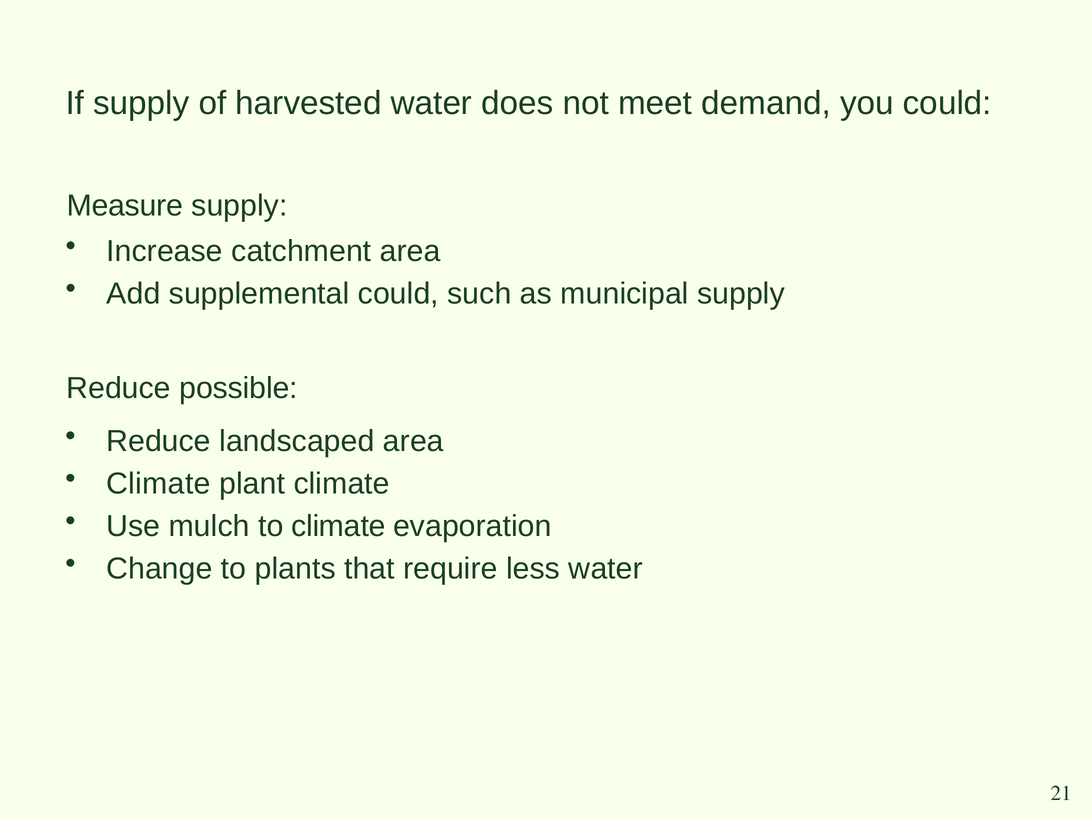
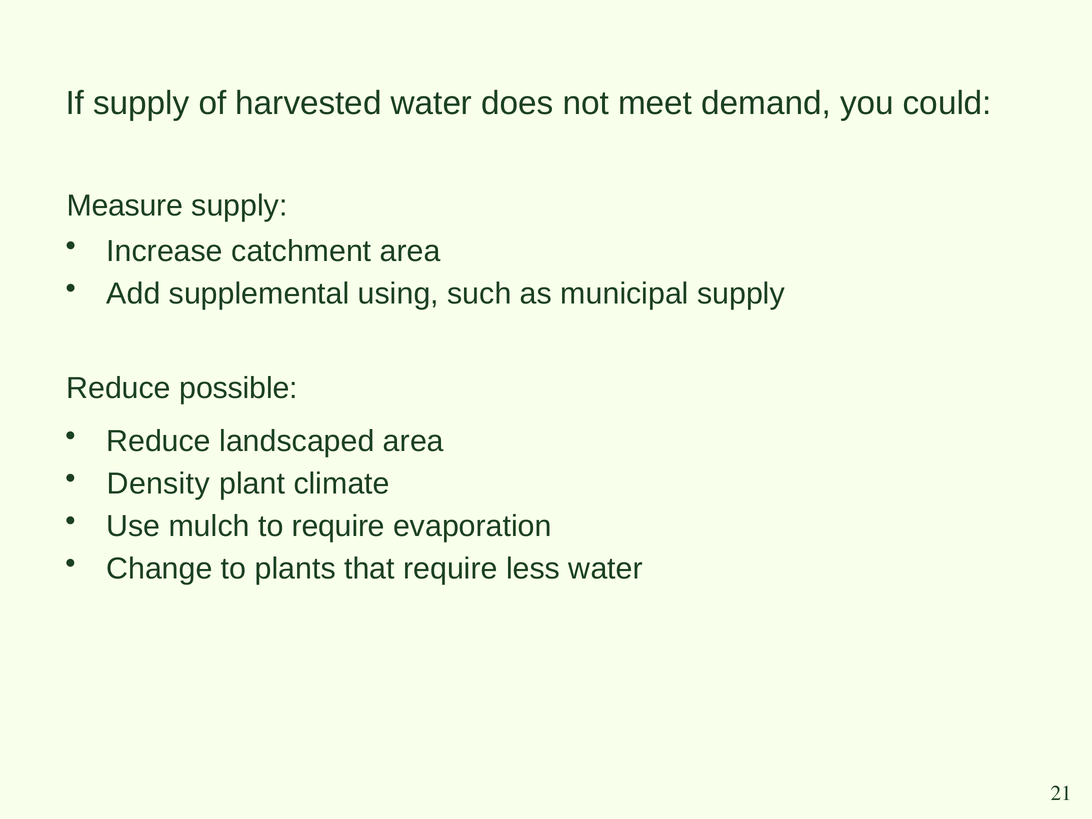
supplemental could: could -> using
Climate at (158, 484): Climate -> Density
to climate: climate -> require
